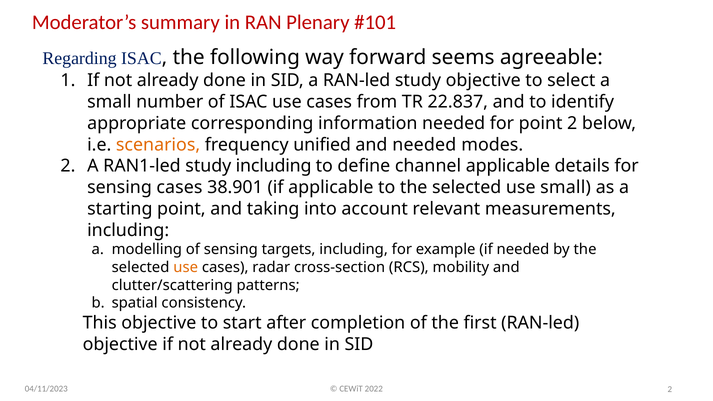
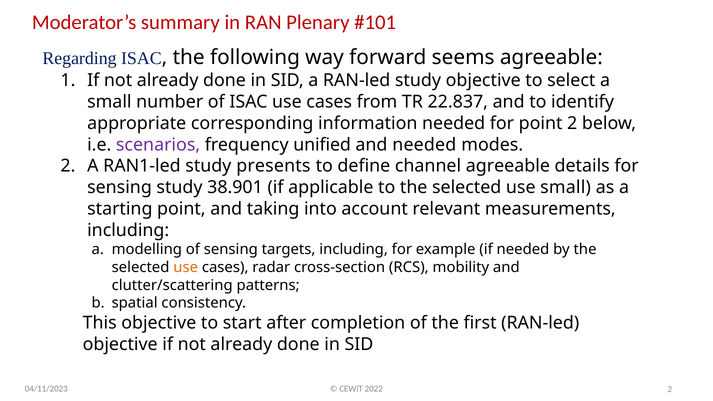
scenarios colour: orange -> purple
study including: including -> presents
channel applicable: applicable -> agreeable
sensing cases: cases -> study
